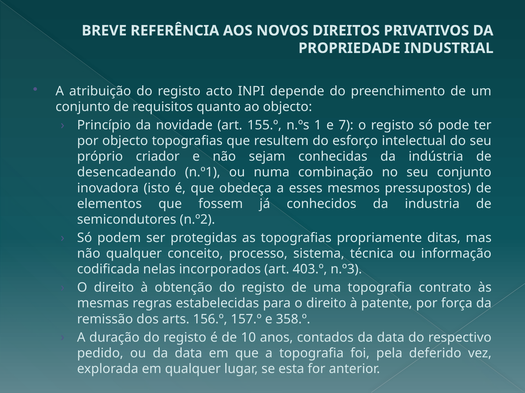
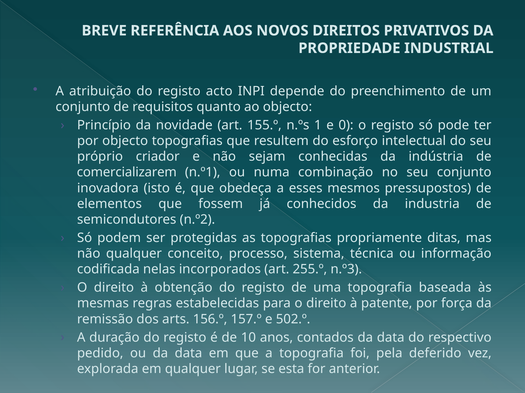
7: 7 -> 0
desencadeando: desencadeando -> comercializarem
403.º: 403.º -> 255.º
contrato: contrato -> baseada
358.º: 358.º -> 502.º
